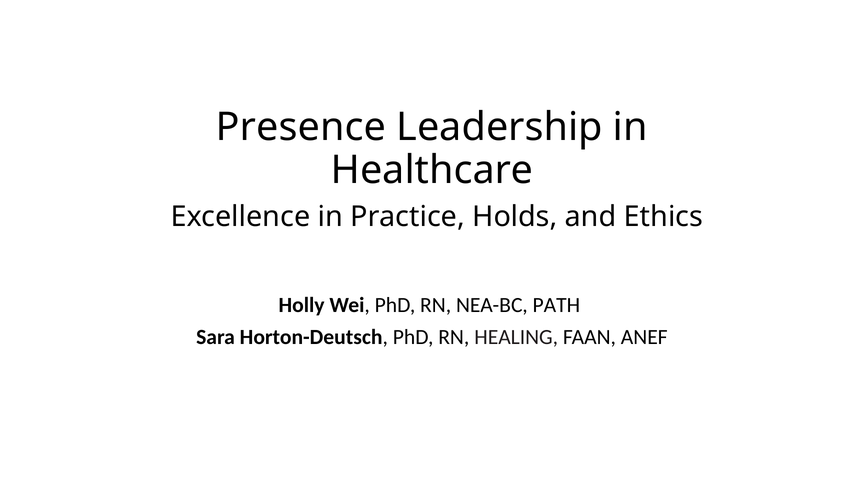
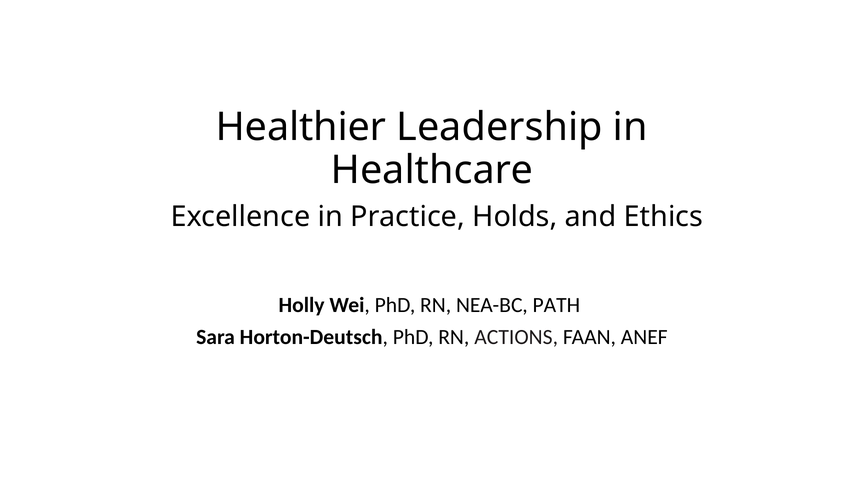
Presence: Presence -> Healthier
HEALING: HEALING -> ACTIONS
